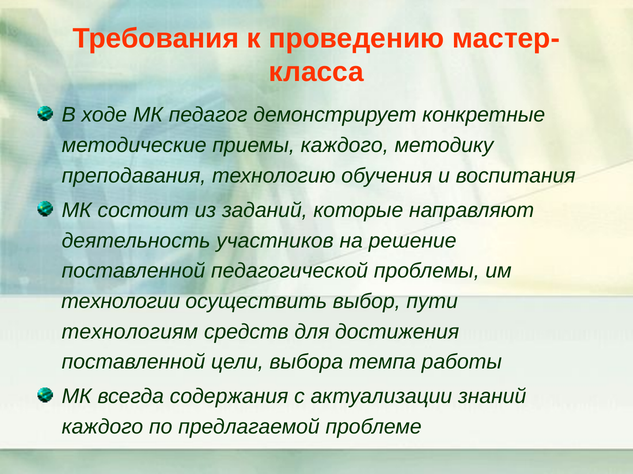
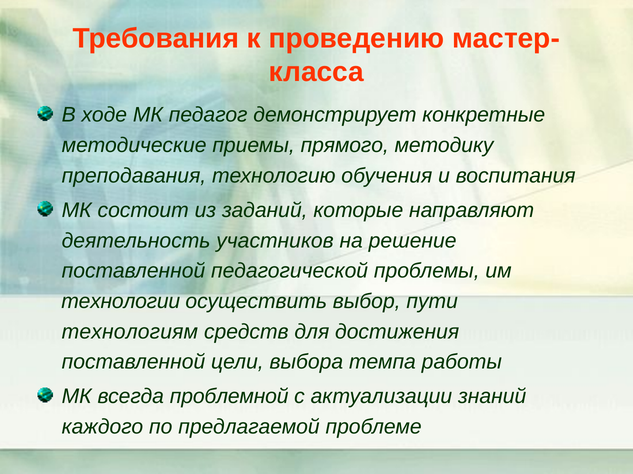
приемы каждого: каждого -> прямого
содержания: содержания -> проблемной
